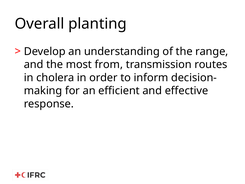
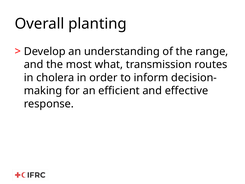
from: from -> what
